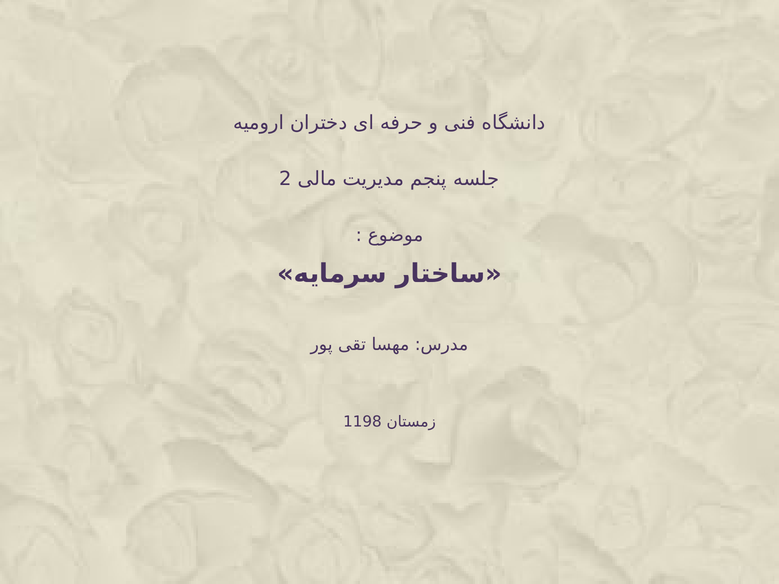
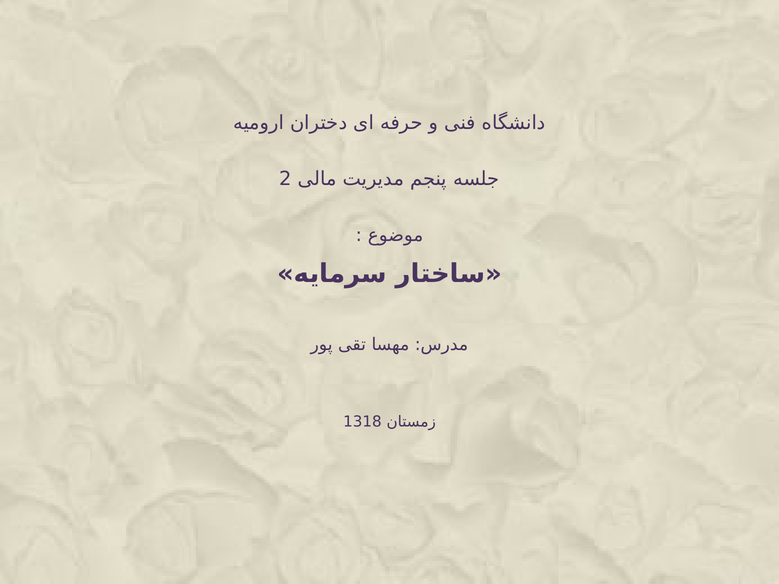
1198: 1198 -> 1318
